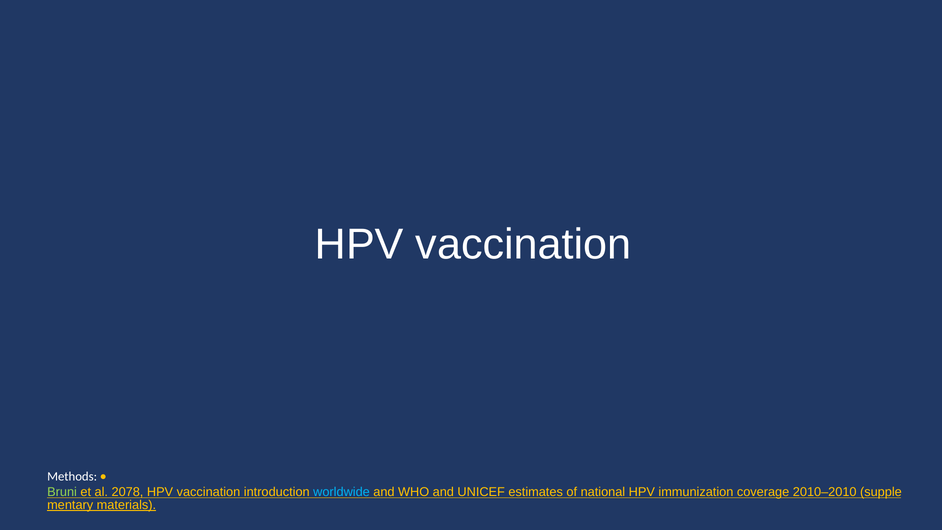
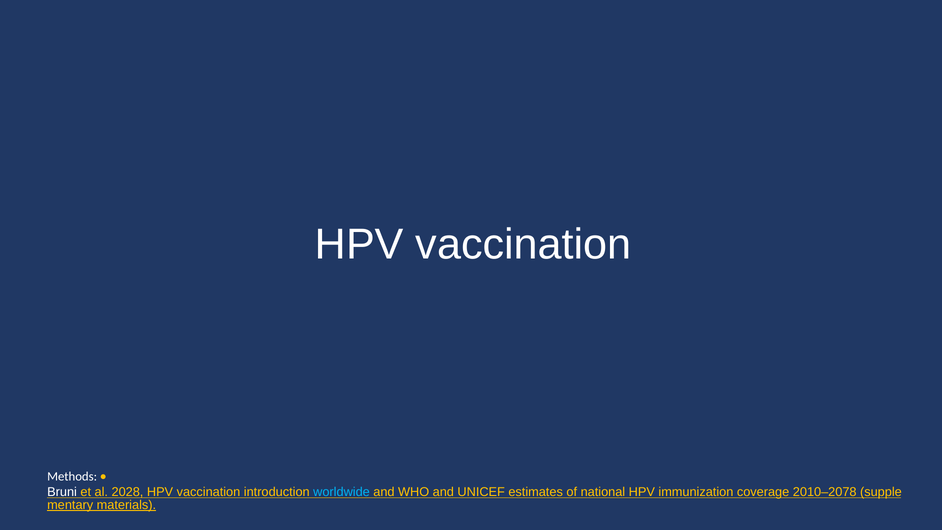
Bruni colour: light green -> white
2078: 2078 -> 2028
2010–2010: 2010–2010 -> 2010–2078
